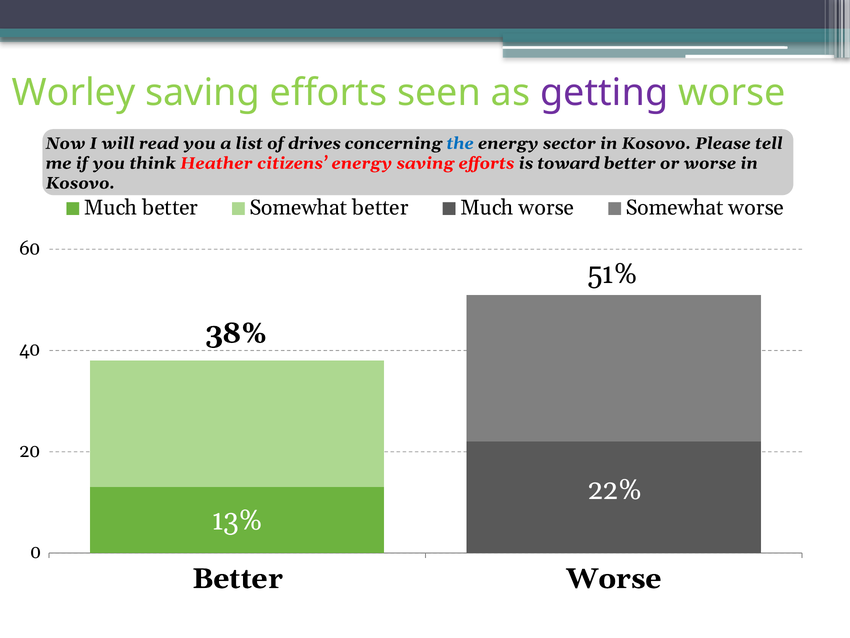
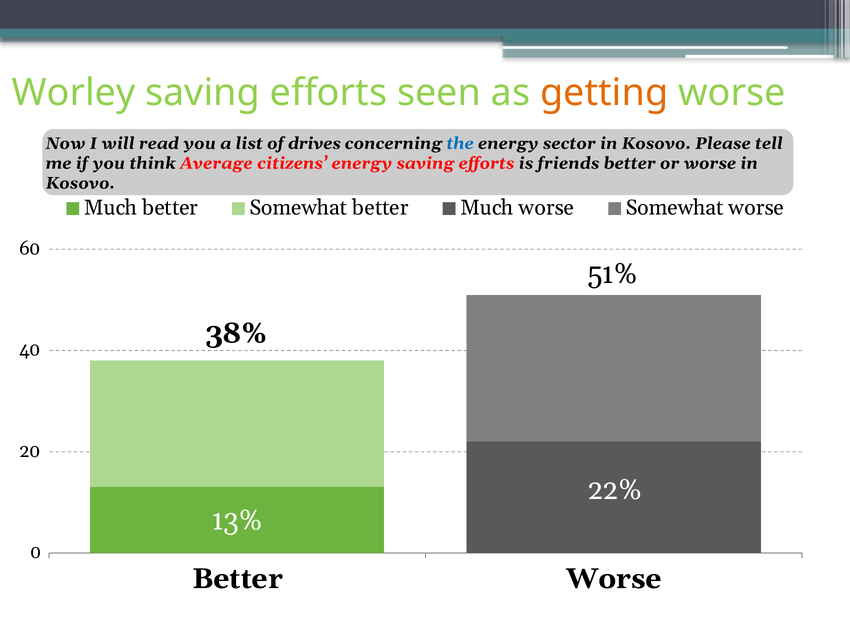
getting colour: purple -> orange
Heather: Heather -> Average
toward: toward -> friends
